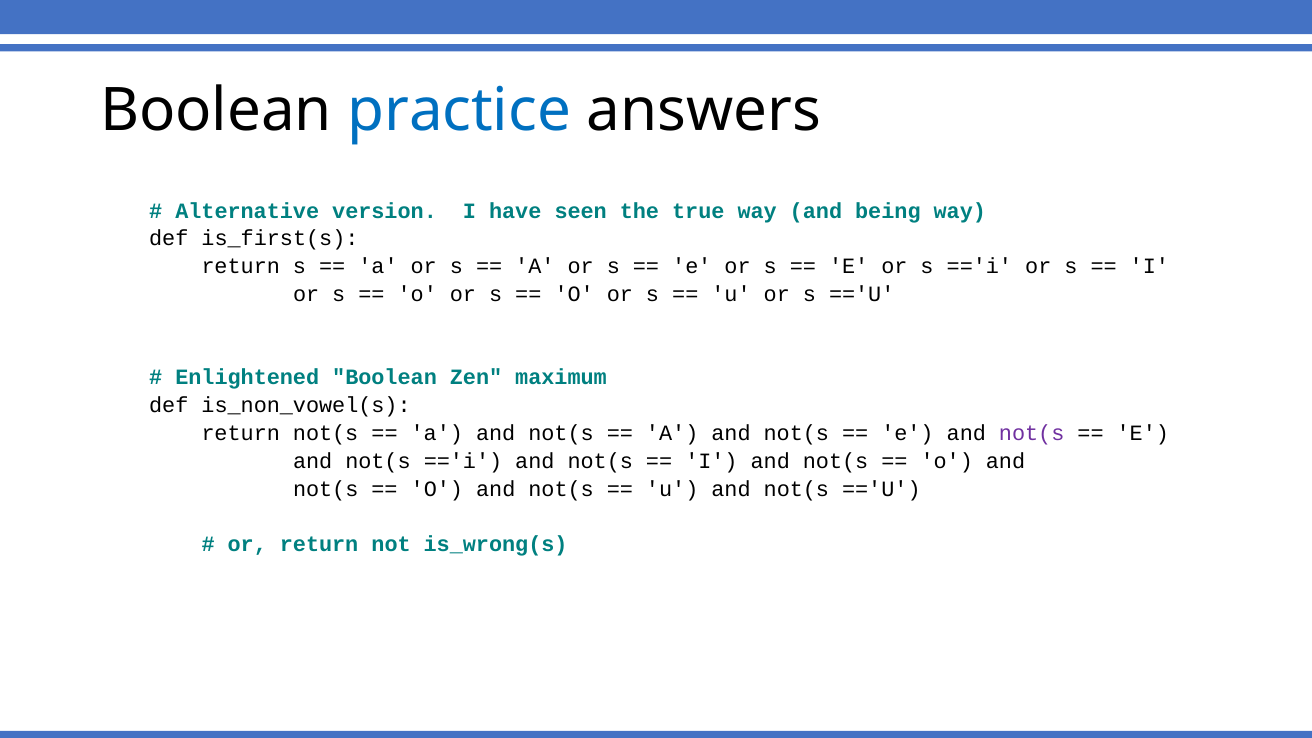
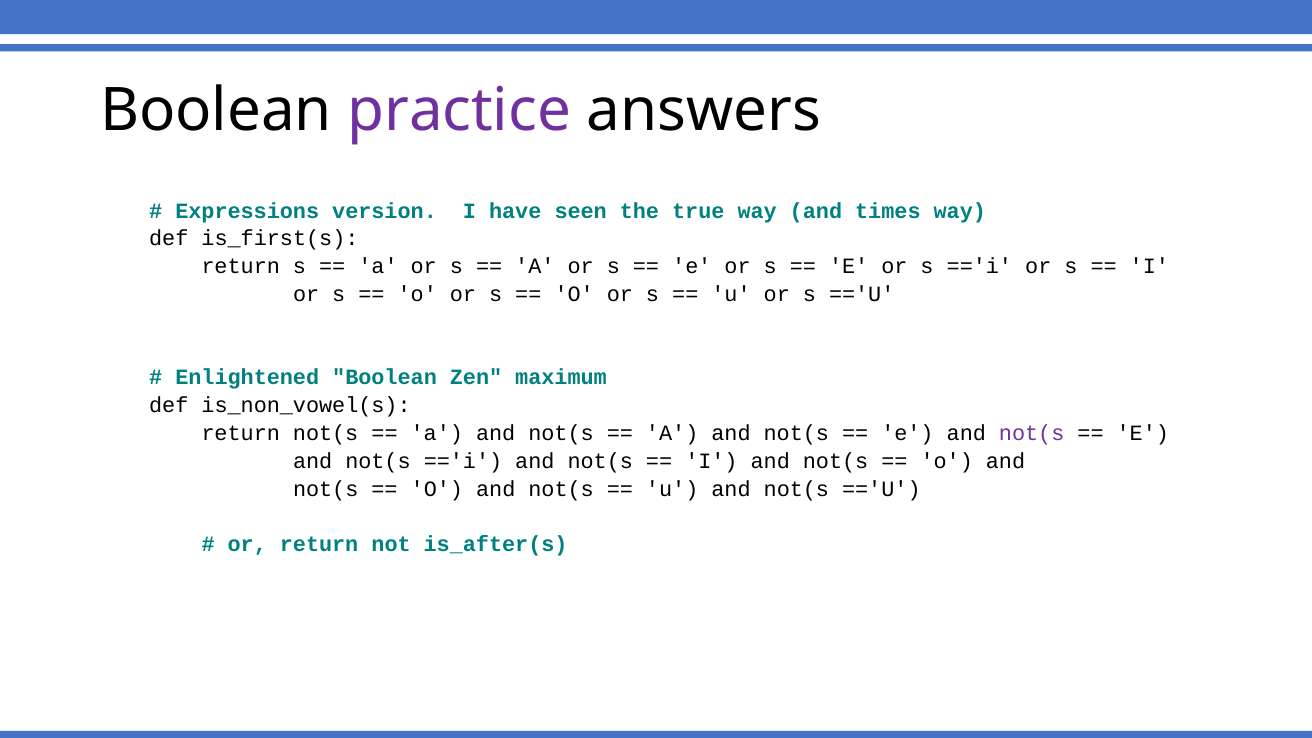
practice colour: blue -> purple
Alternative: Alternative -> Expressions
being: being -> times
is_wrong(s: is_wrong(s -> is_after(s
